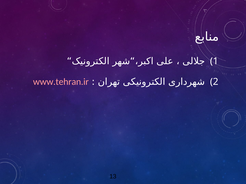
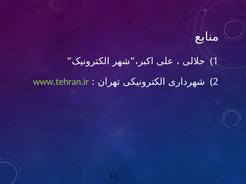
www.tehran.ir colour: pink -> light green
